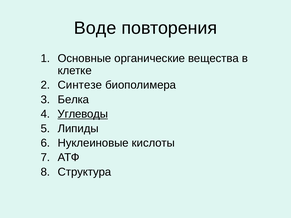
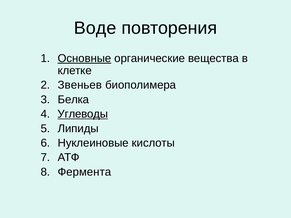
Основные underline: none -> present
Синтезе: Синтезе -> Звеньев
Структура: Структура -> Фермента
